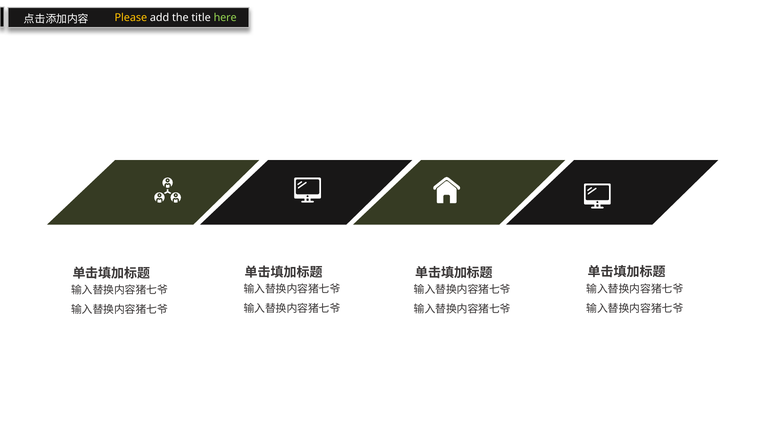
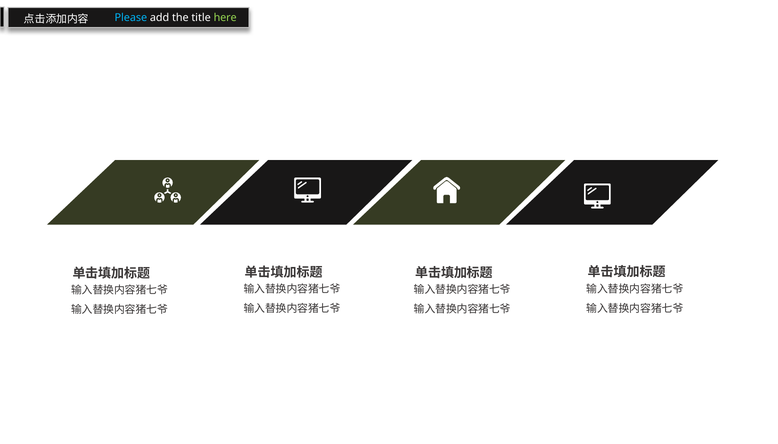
Please colour: yellow -> light blue
